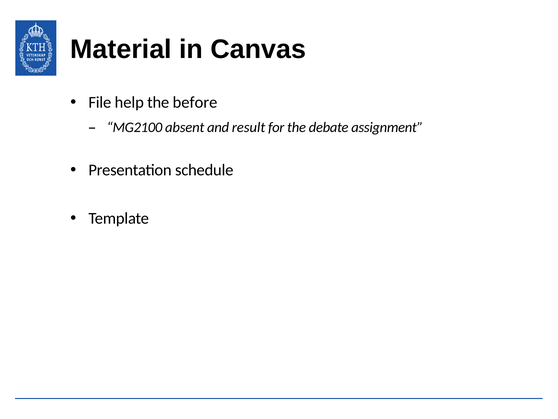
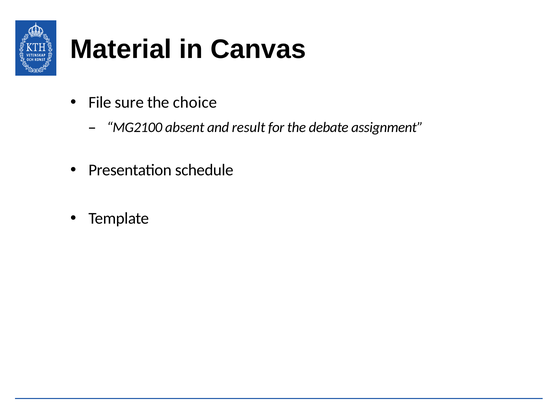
help: help -> sure
before: before -> choice
